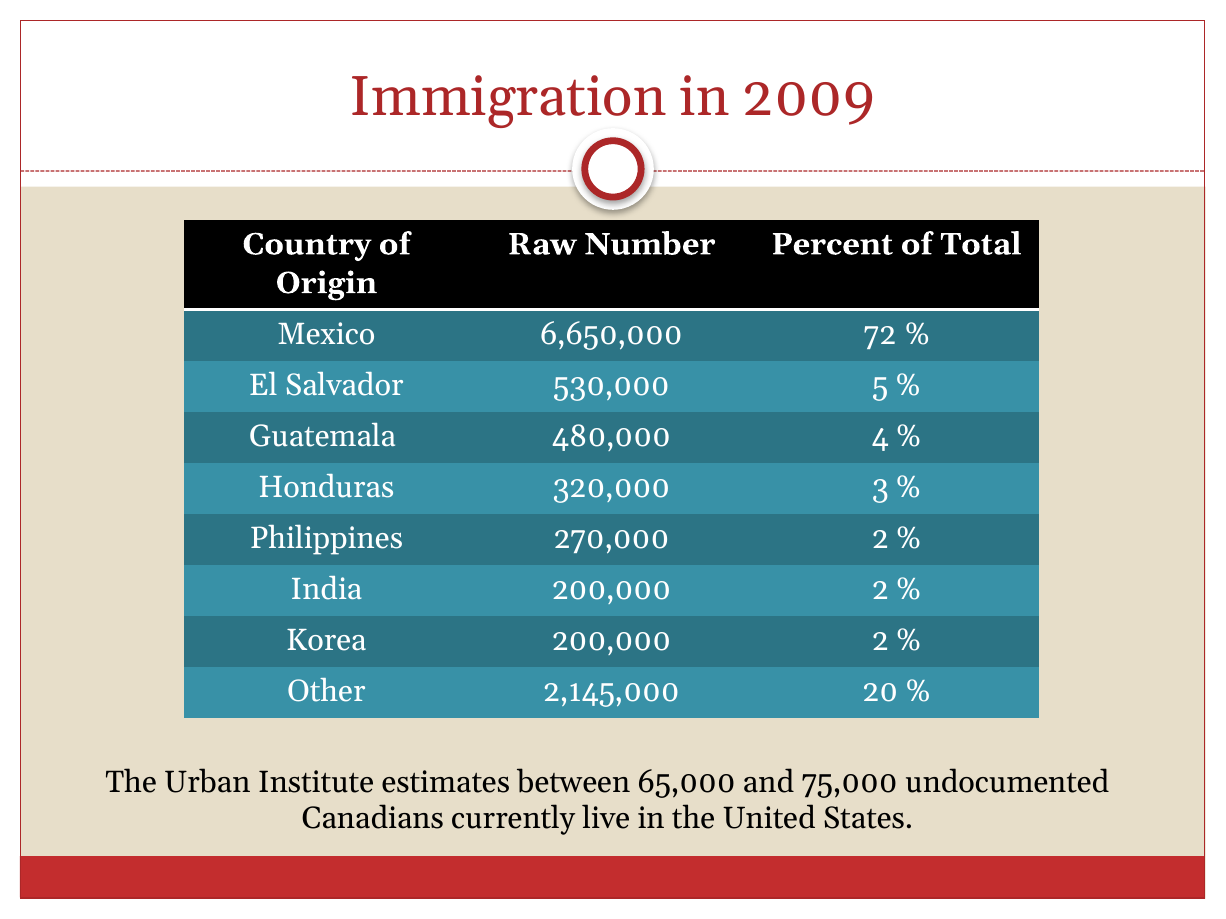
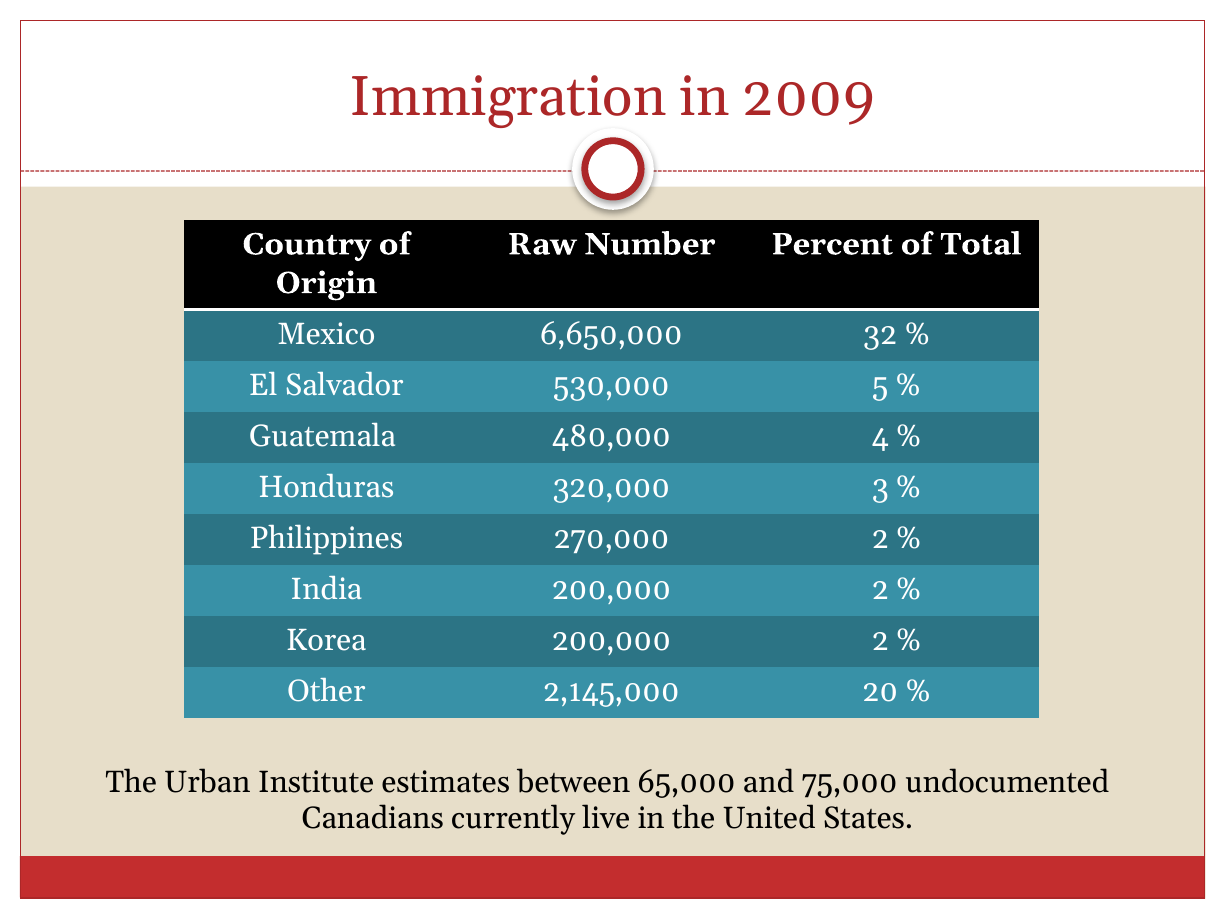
72: 72 -> 32
